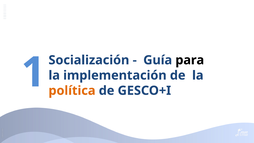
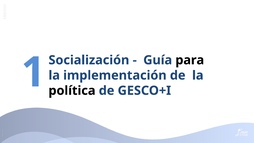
política colour: orange -> black
